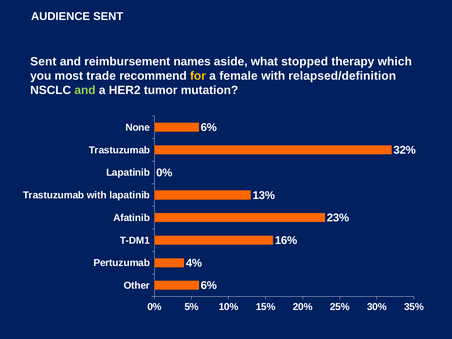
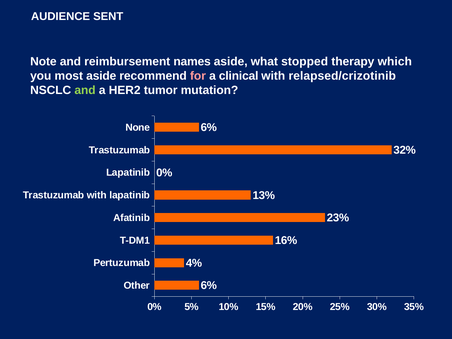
Sent at (43, 62): Sent -> Note
most trade: trade -> aside
for colour: yellow -> pink
female: female -> clinical
relapsed/definition: relapsed/definition -> relapsed/crizotinib
